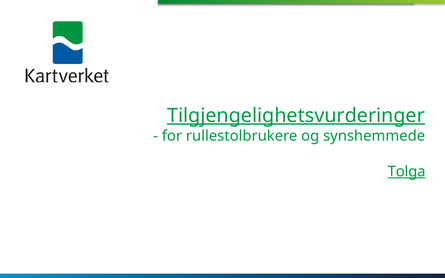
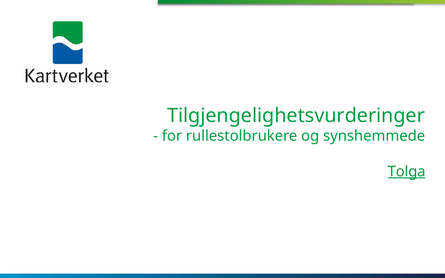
Tilgjengelighetsvurderinger underline: present -> none
